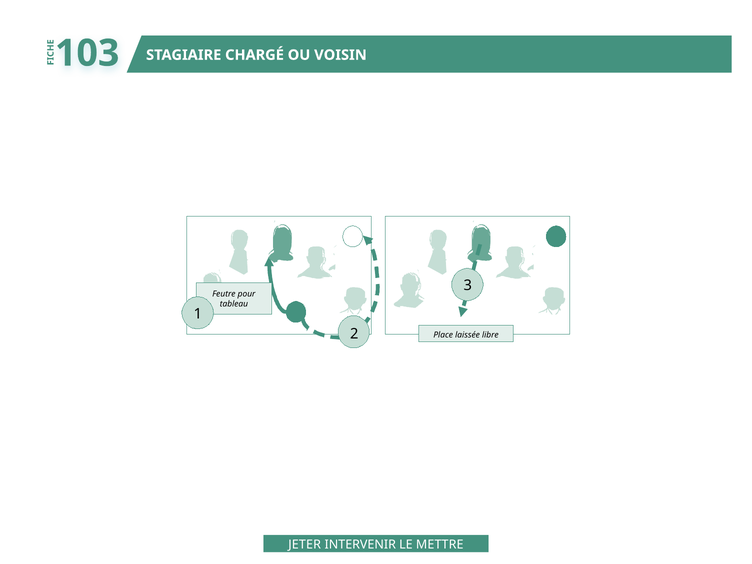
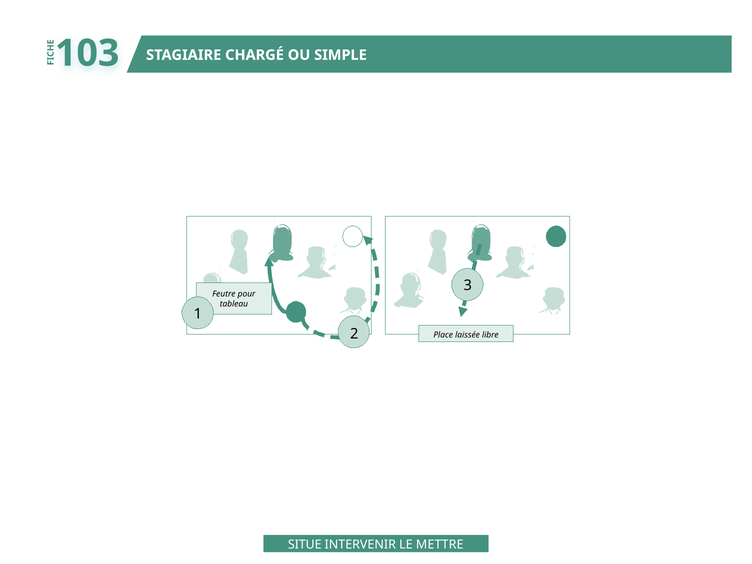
VOISIN: VOISIN -> SIMPLE
JETER: JETER -> SITUE
